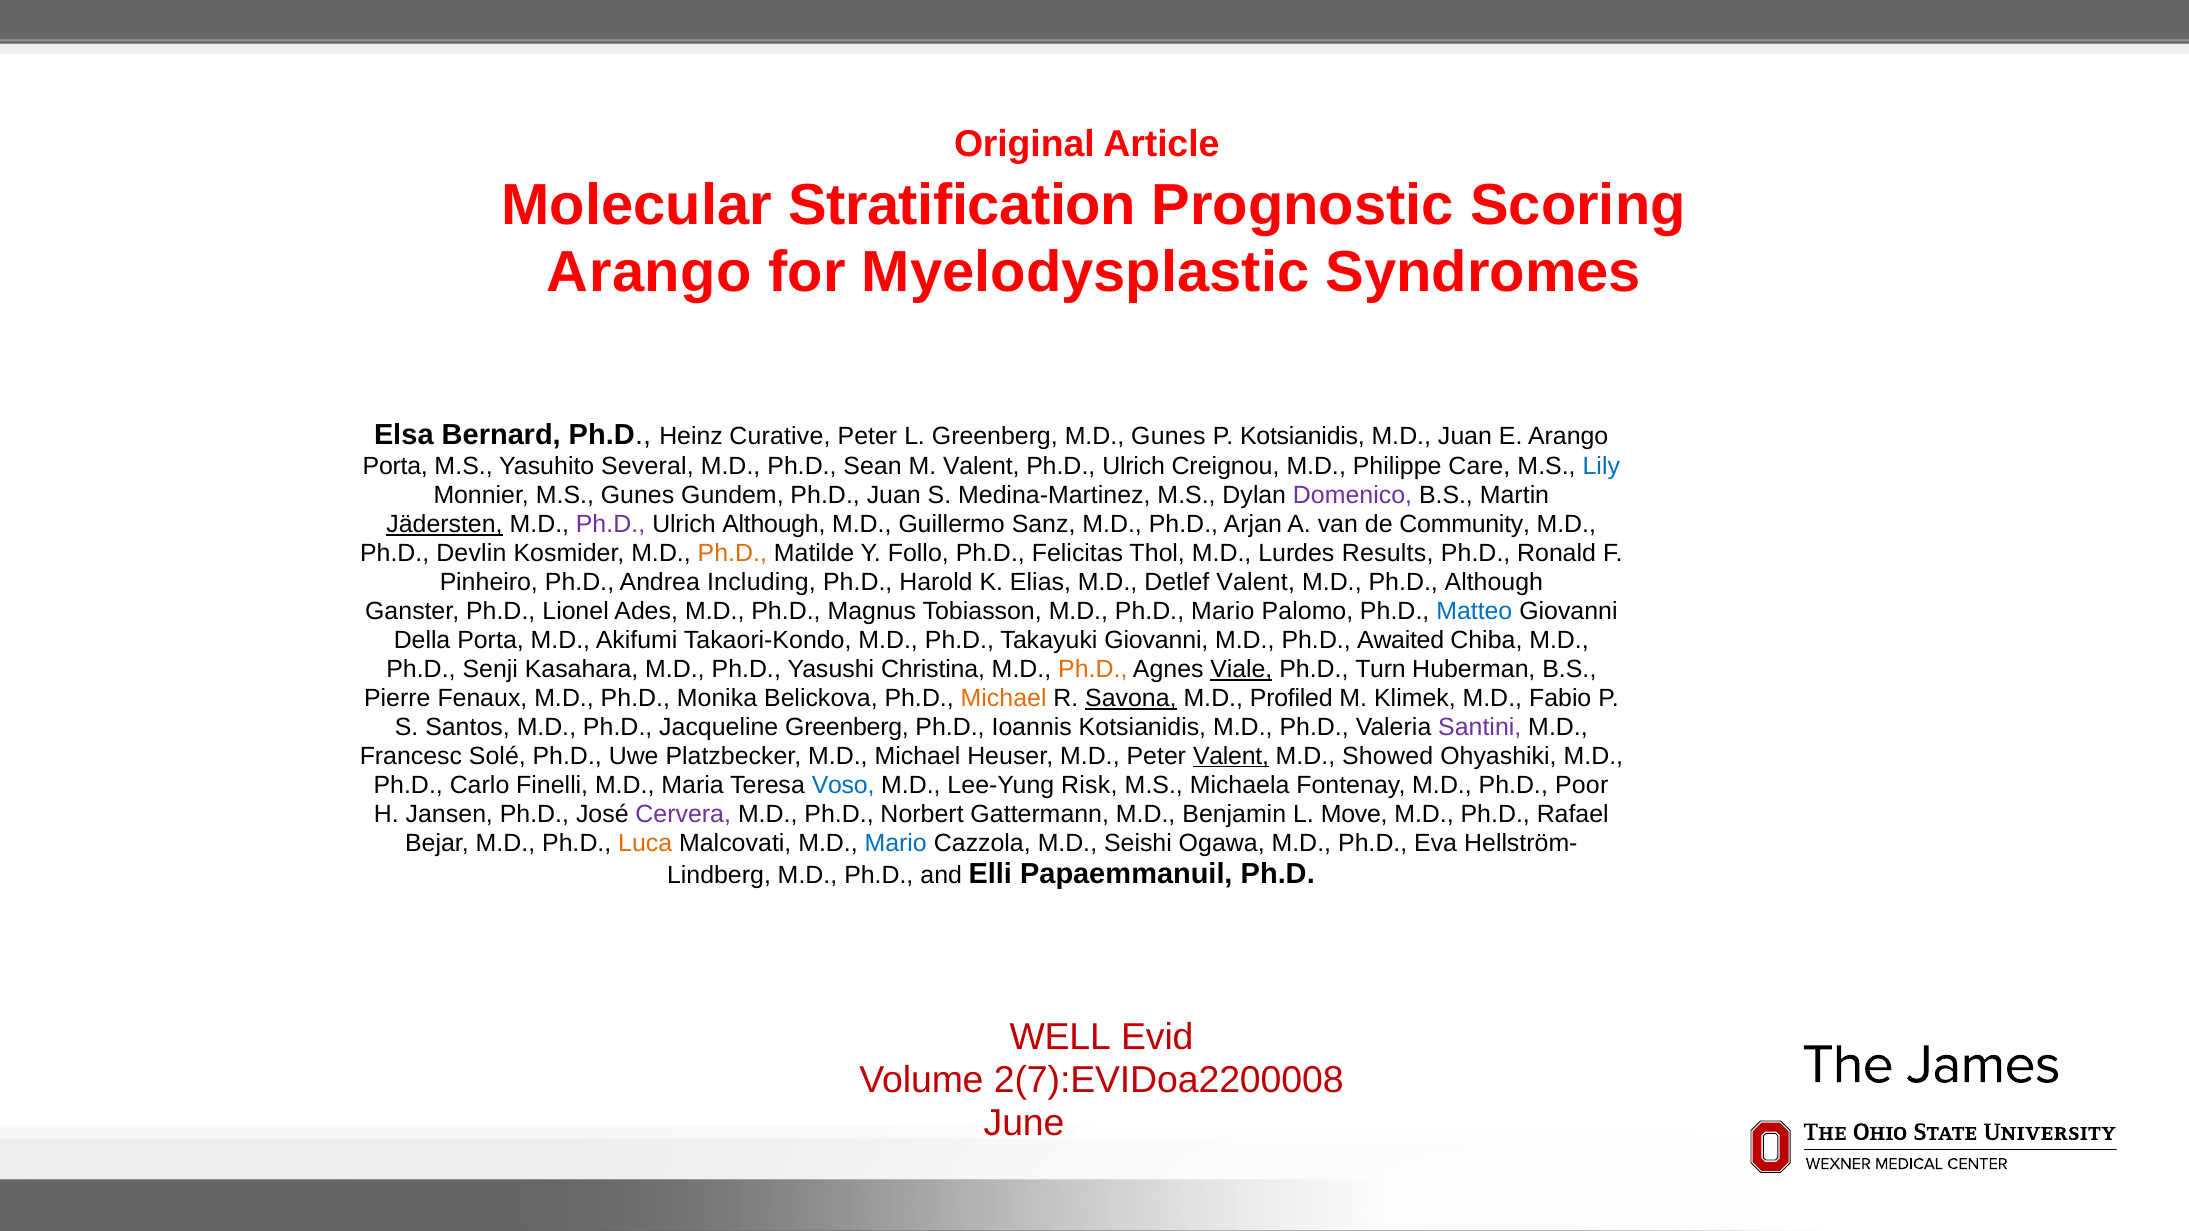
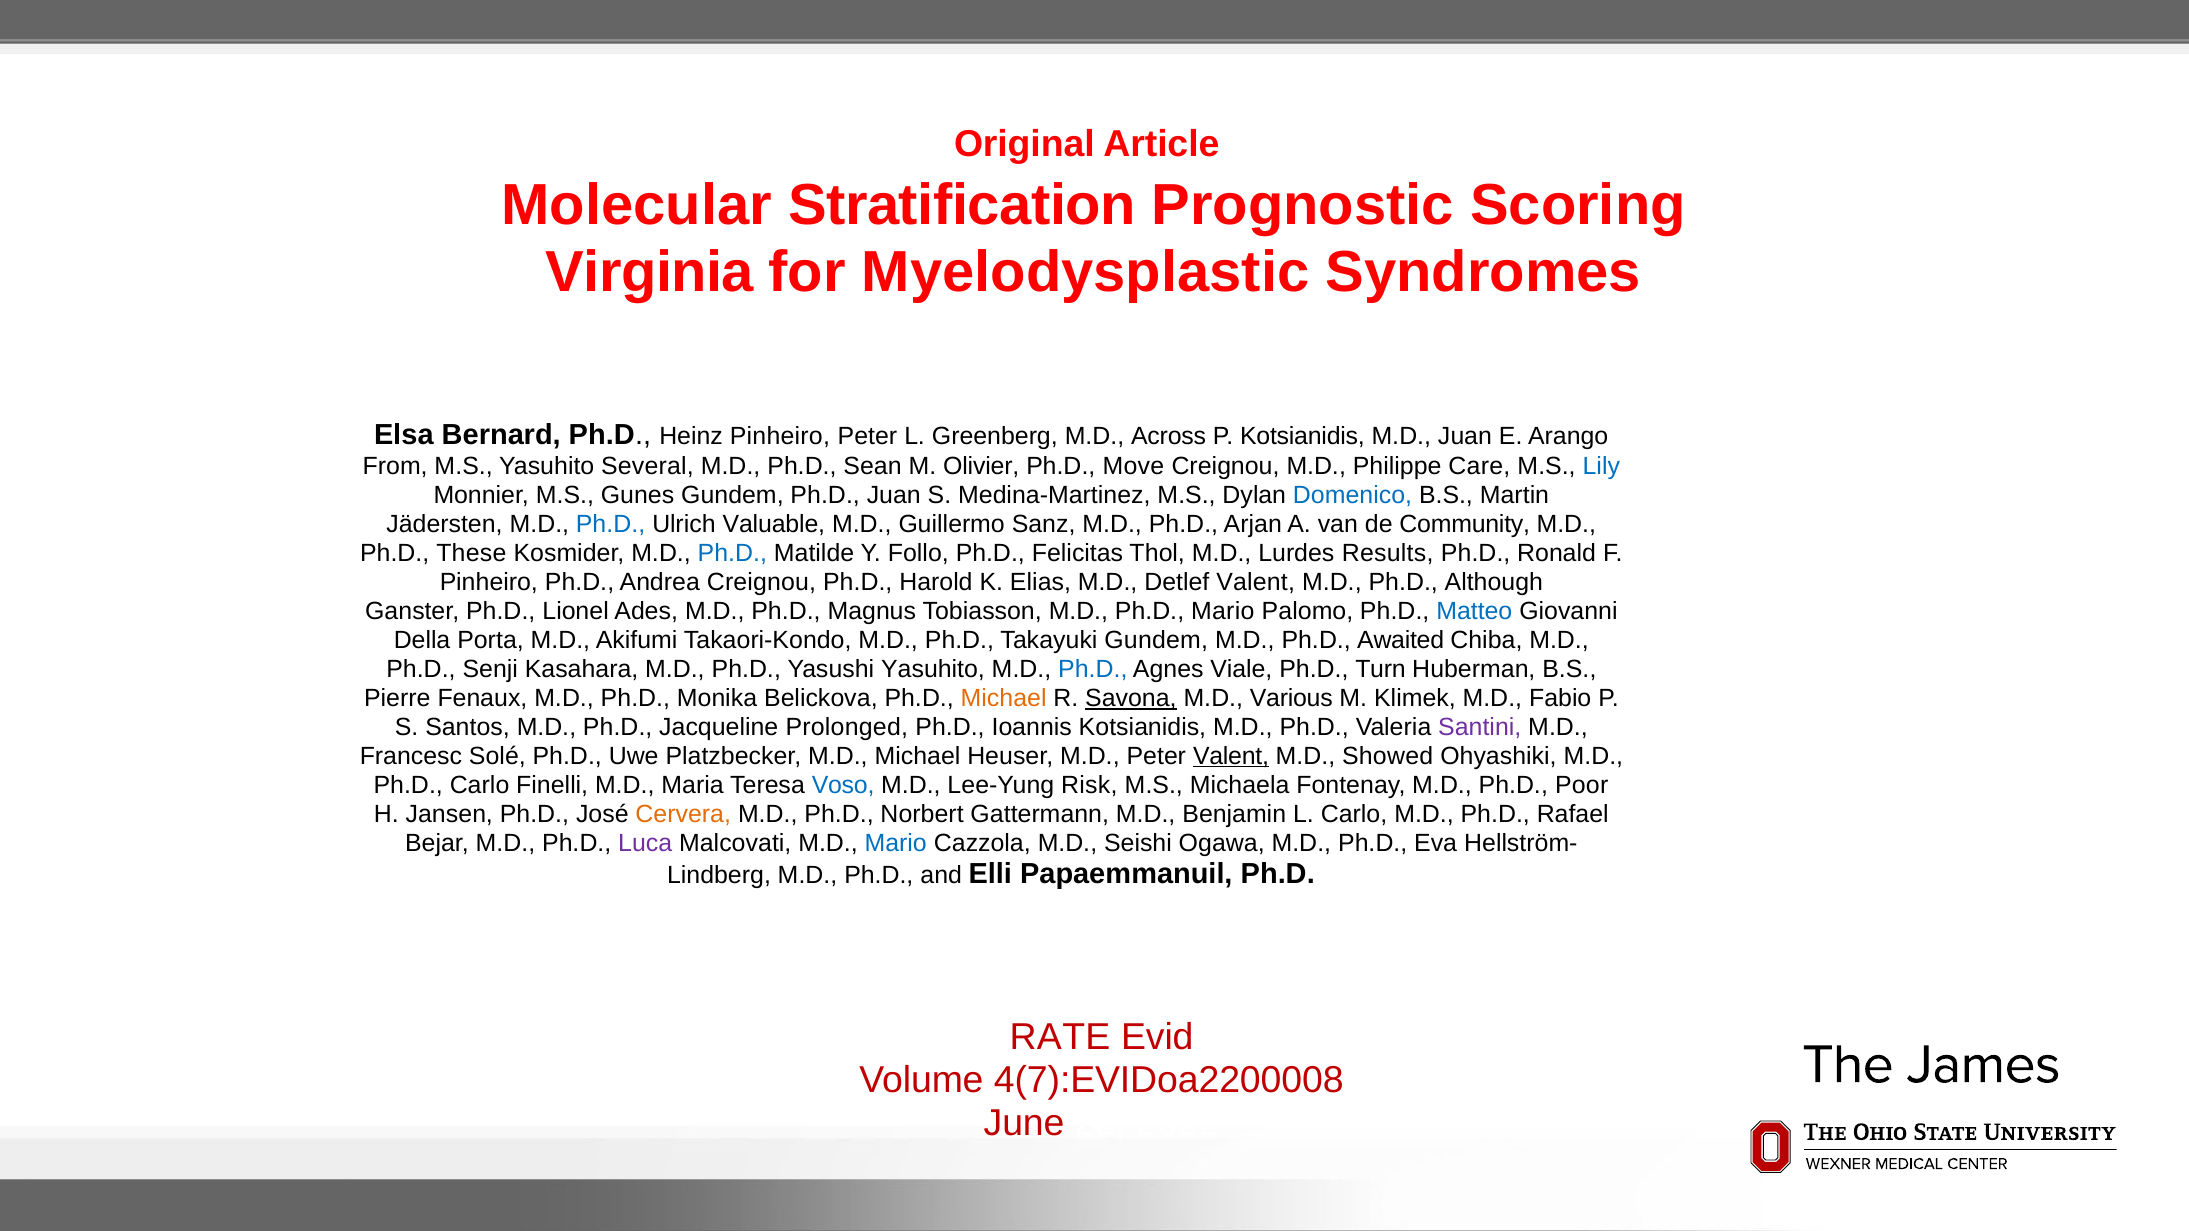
Arango at (649, 272): Arango -> Virginia
Heinz Curative: Curative -> Pinheiro
M.D Gunes: Gunes -> Across
Porta at (395, 467): Porta -> From
M Valent: Valent -> Olivier
Ulrich at (1134, 467): Ulrich -> Move
Domenico colour: purple -> blue
Jädersten underline: present -> none
Ph.D at (610, 525) colour: purple -> blue
Ulrich Although: Although -> Valuable
Devlin: Devlin -> These
Ph.D at (732, 553) colour: orange -> blue
Andrea Including: Including -> Creignou
Takayuki Giovanni: Giovanni -> Gundem
Yasushi Christina: Christina -> Yasuhito
Ph.D at (1093, 669) colour: orange -> blue
Viale underline: present -> none
Profiled: Profiled -> Various
Jacqueline Greenberg: Greenberg -> Prolonged
Cervera colour: purple -> orange
L Move: Move -> Carlo
Luca colour: orange -> purple
WELL: WELL -> RATE
2(7):EVIDoa2200008: 2(7):EVIDoa2200008 -> 4(7):EVIDoa2200008
